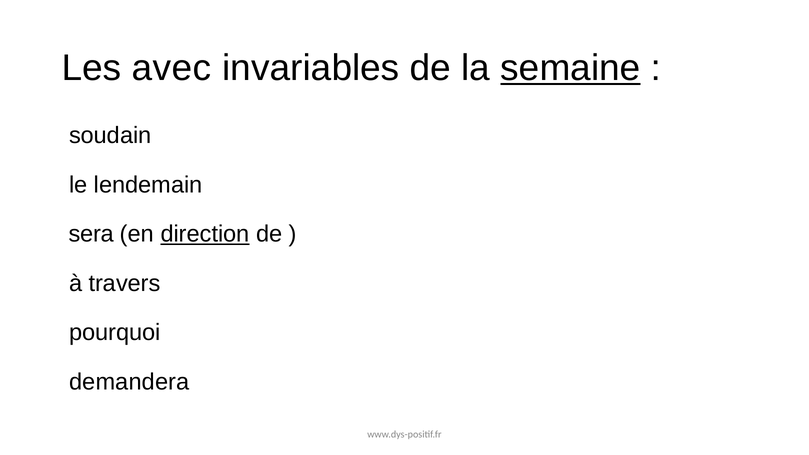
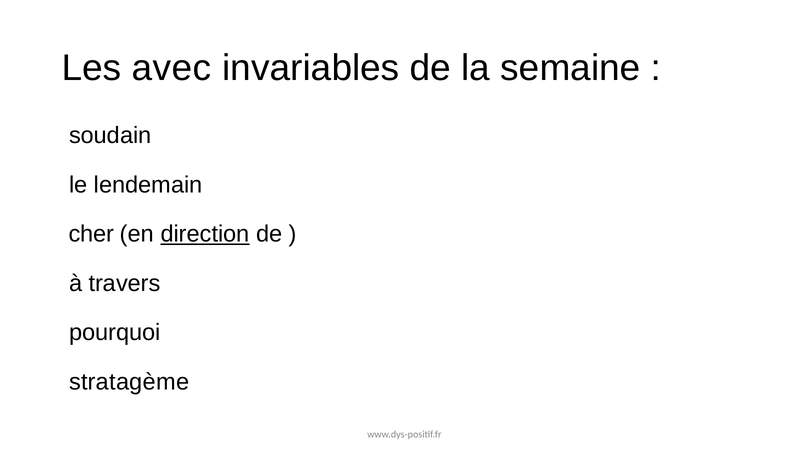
semaine underline: present -> none
sera: sera -> cher
demandera: demandera -> stratagème
